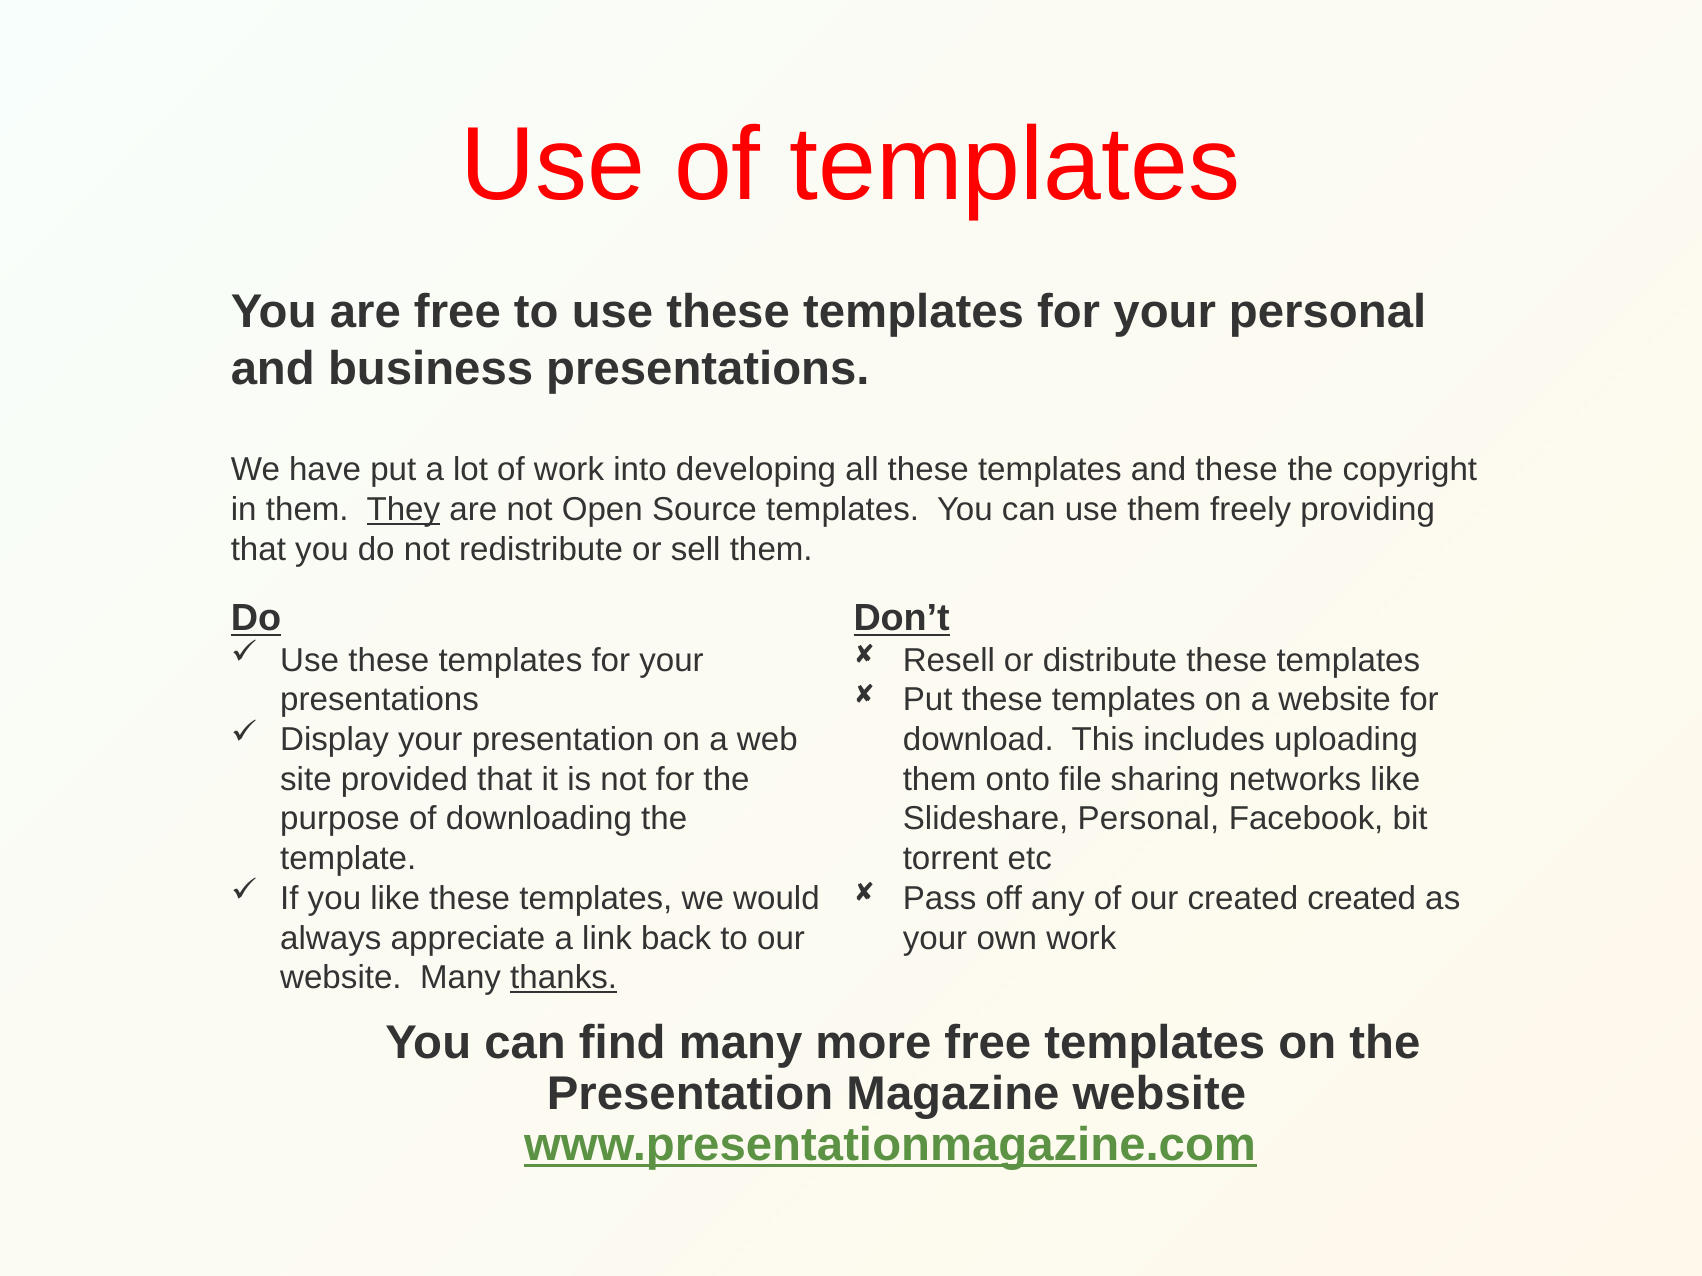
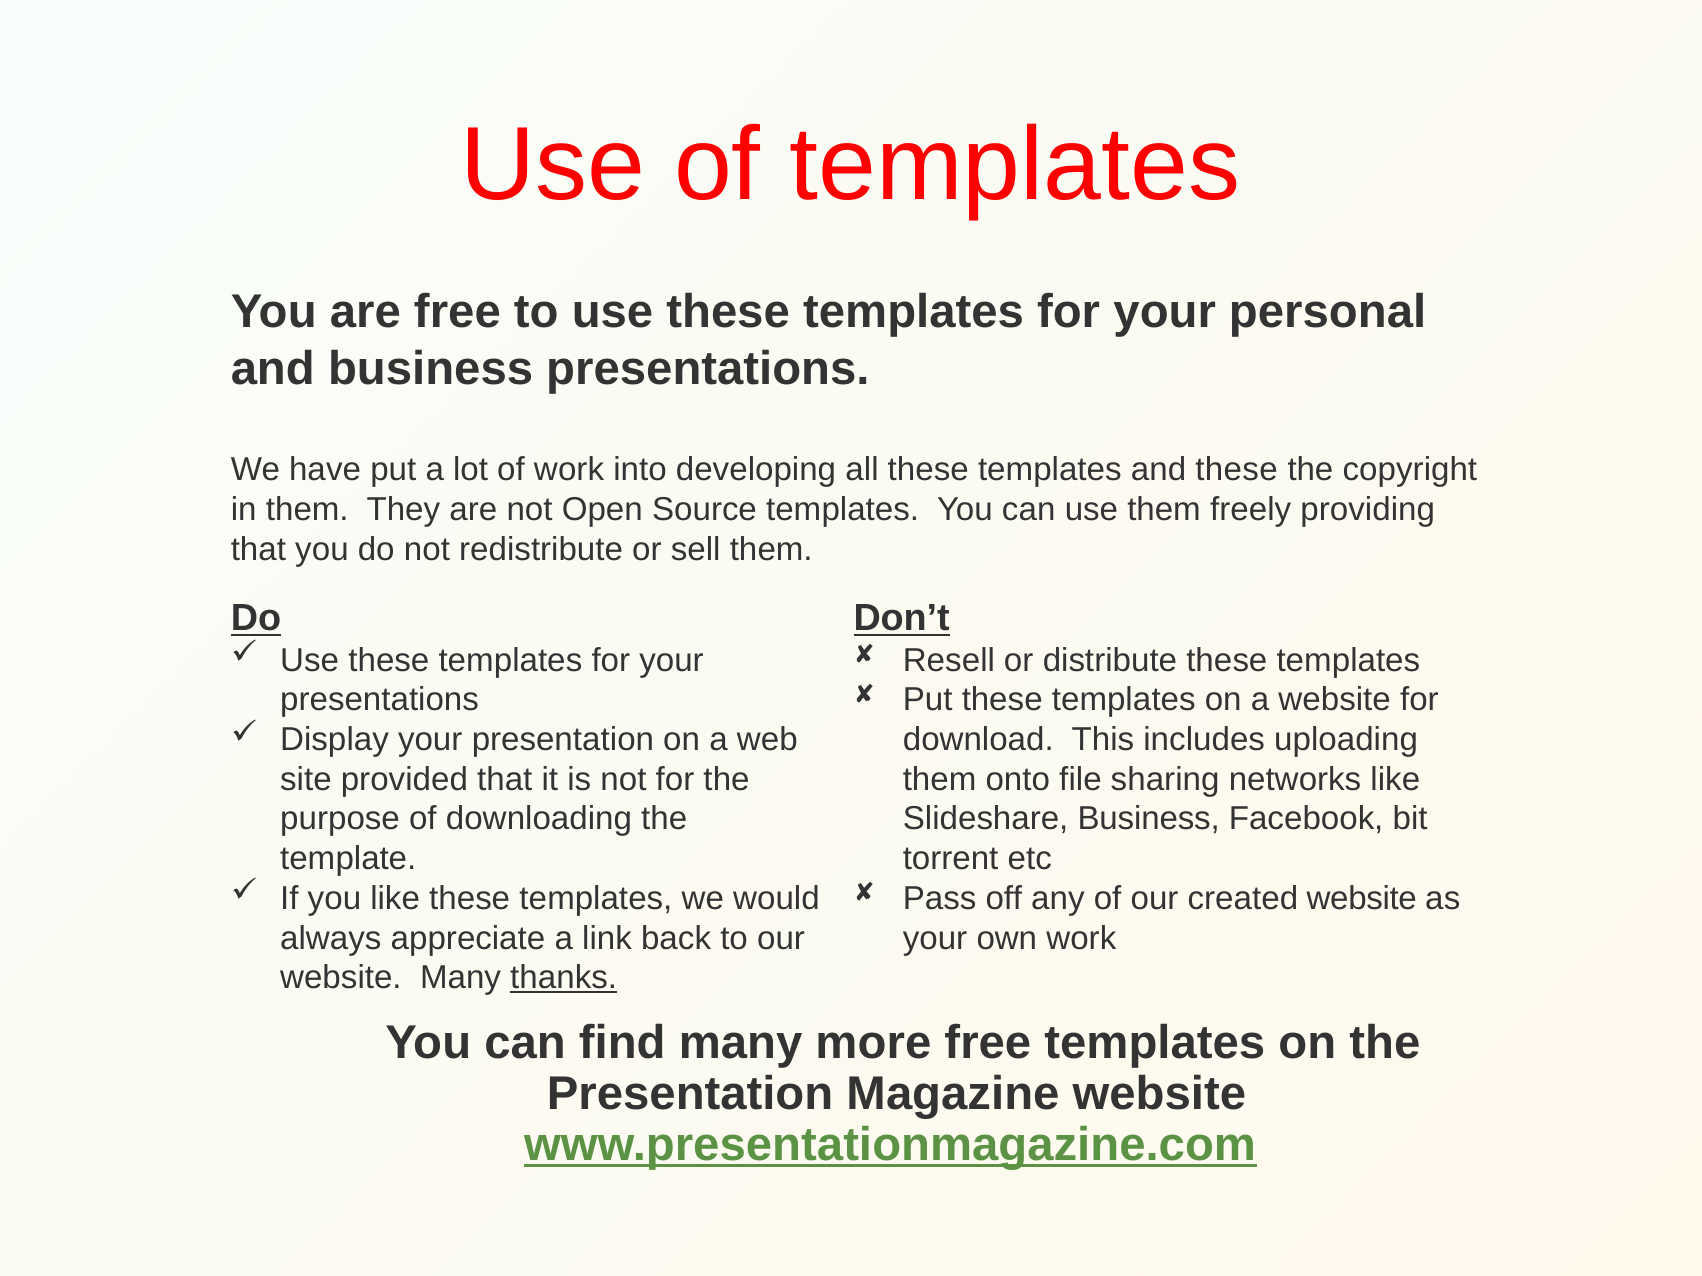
They underline: present -> none
Slideshare Personal: Personal -> Business
created created: created -> website
